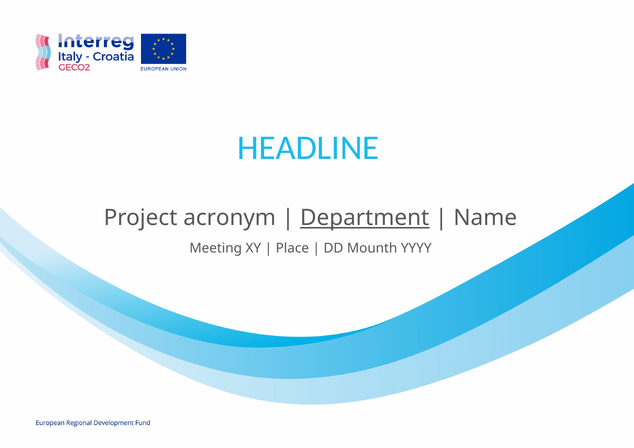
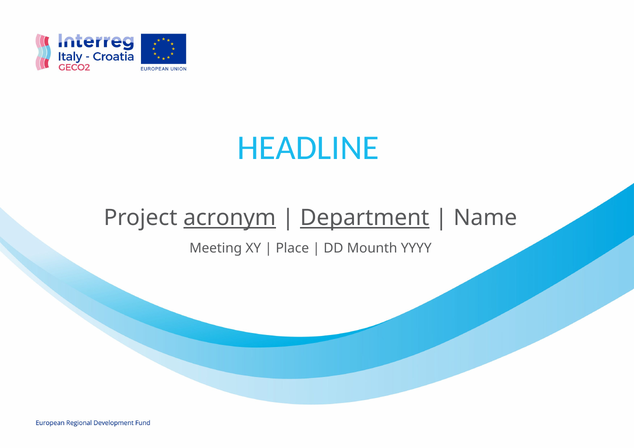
acronym underline: none -> present
